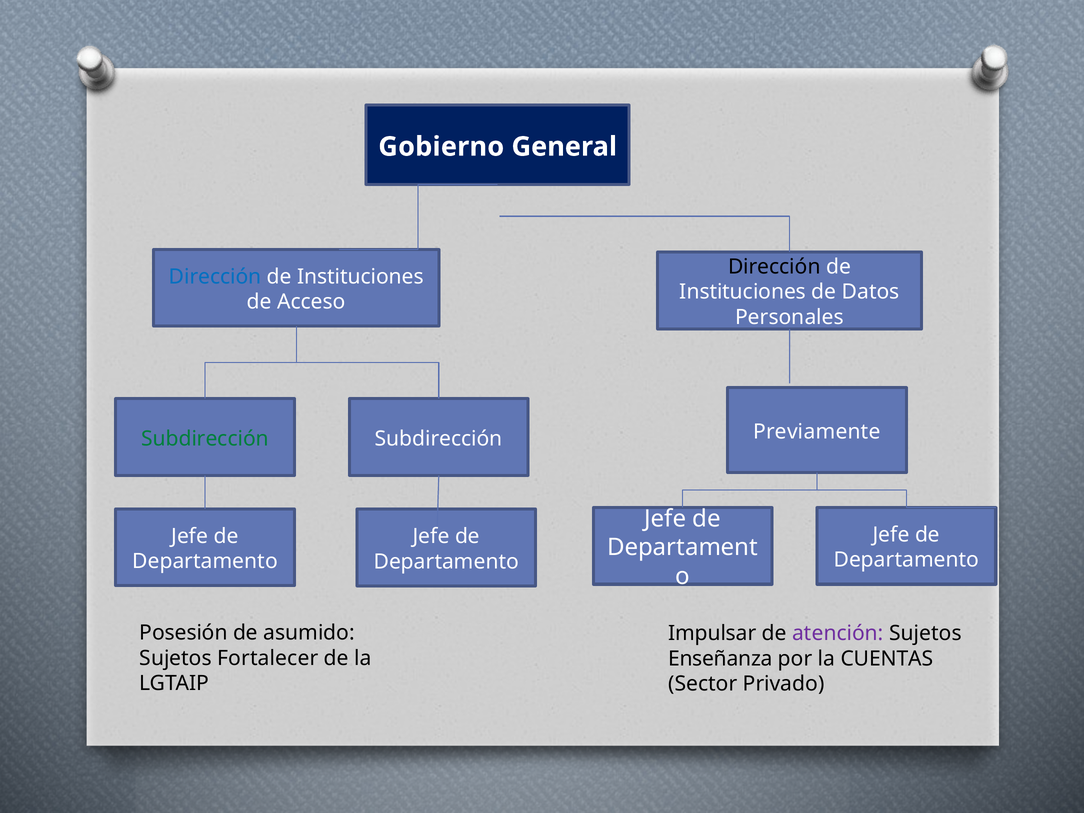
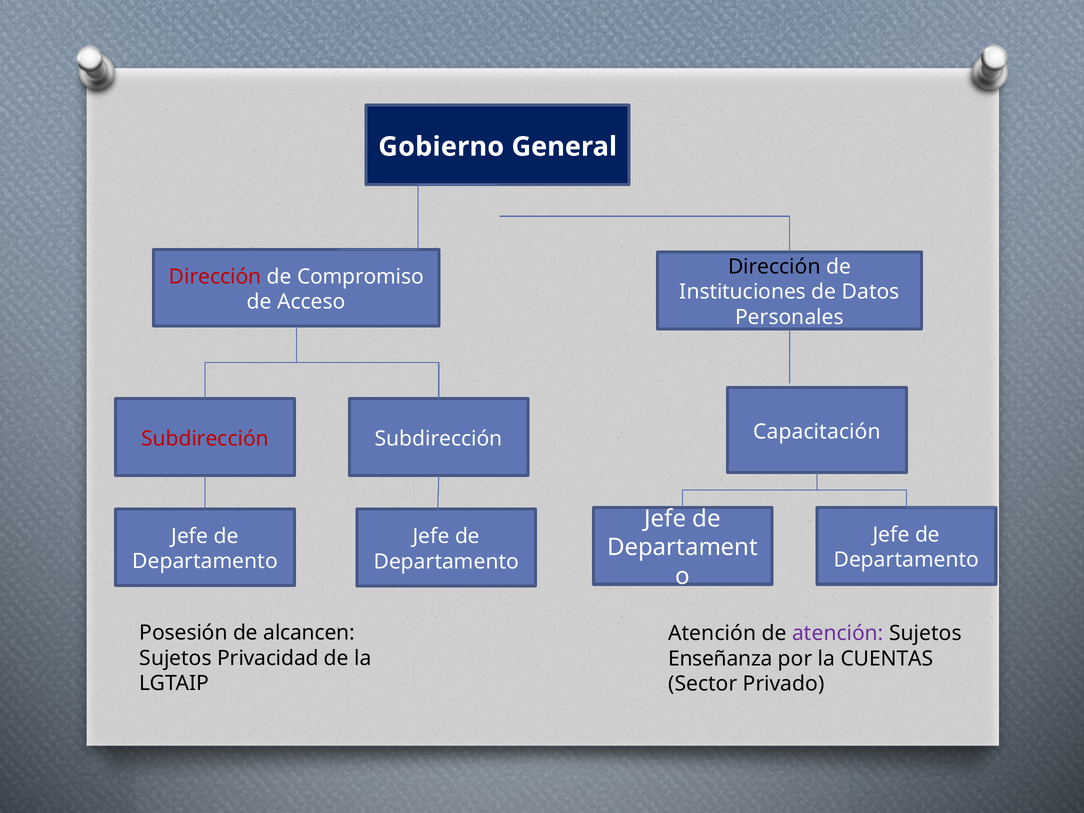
Dirección at (215, 277) colour: blue -> red
Instituciones at (360, 277): Instituciones -> Compromiso
Previamente: Previamente -> Capacitación
Subdirección at (205, 439) colour: green -> red
asumido: asumido -> alcancen
Impulsar at (712, 633): Impulsar -> Atención
Fortalecer: Fortalecer -> Privacidad
